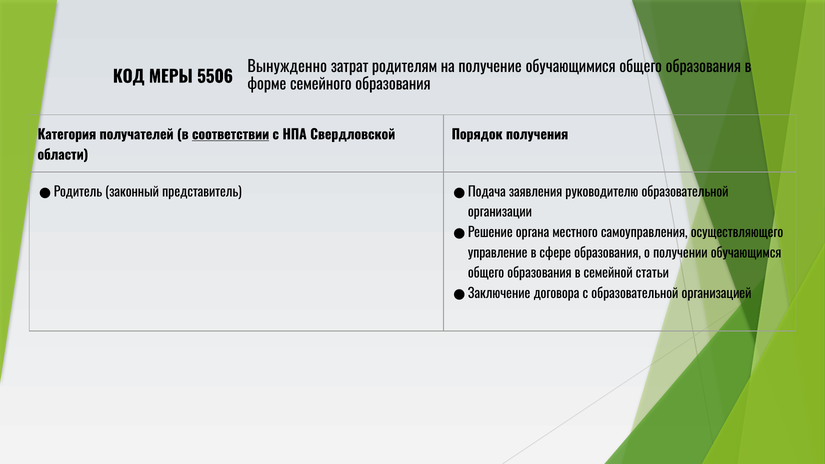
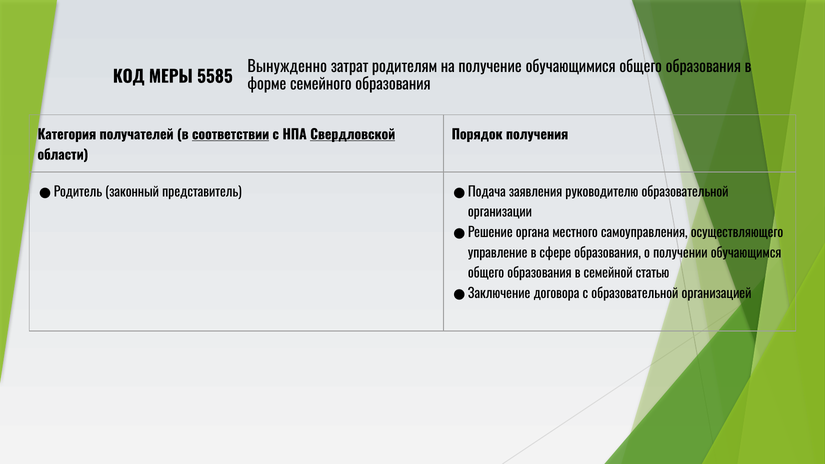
5506: 5506 -> 5585
Свердловской underline: none -> present
статьи: статьи -> статью
